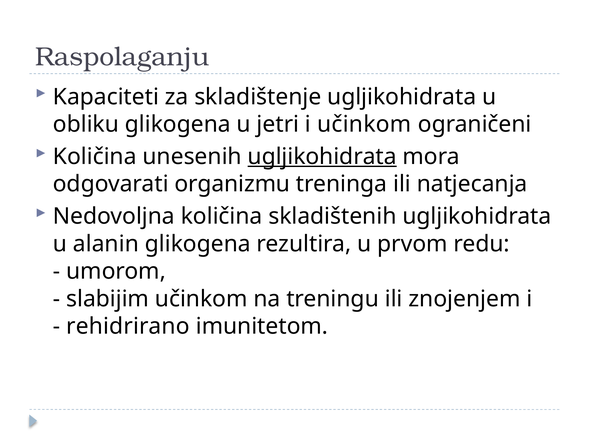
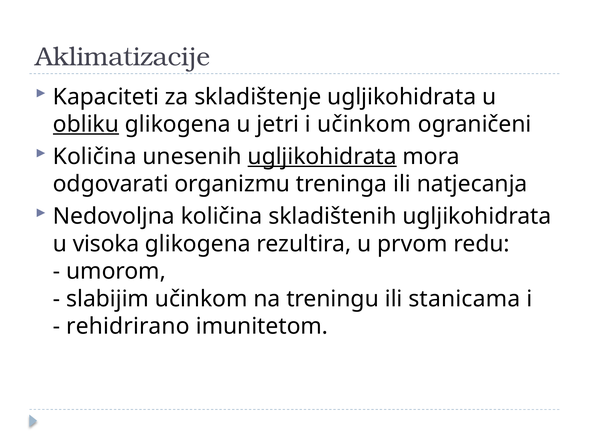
Raspolaganju: Raspolaganju -> Aklimatizacije
obliku underline: none -> present
alanin: alanin -> visoka
znojenjem: znojenjem -> stanicama
